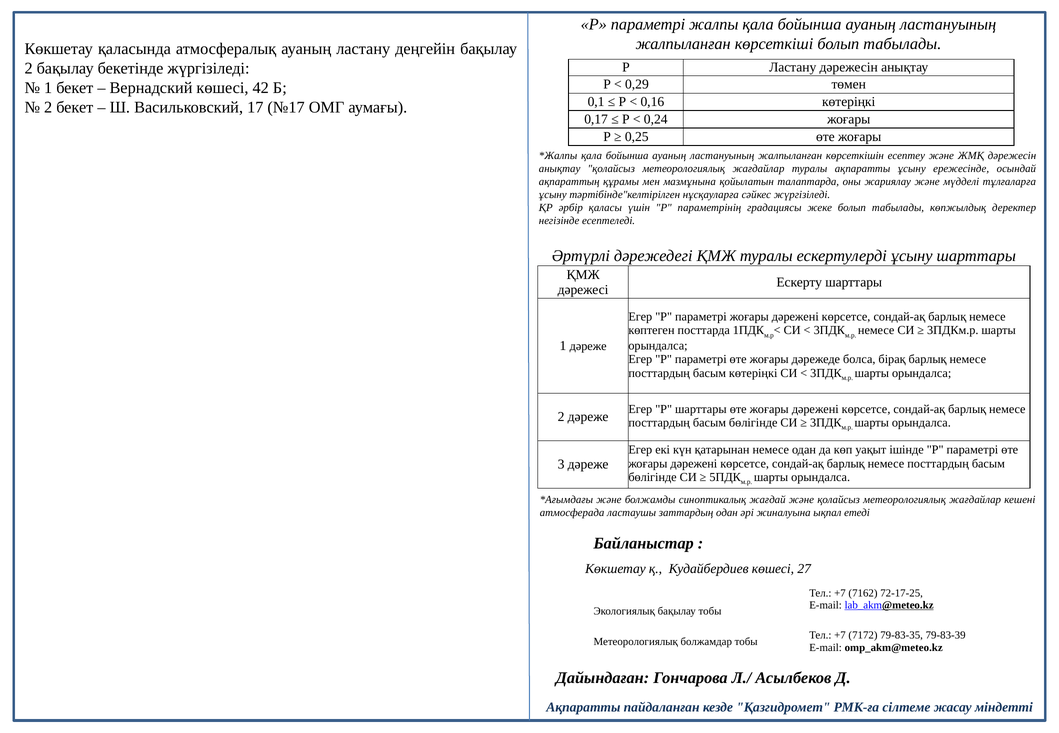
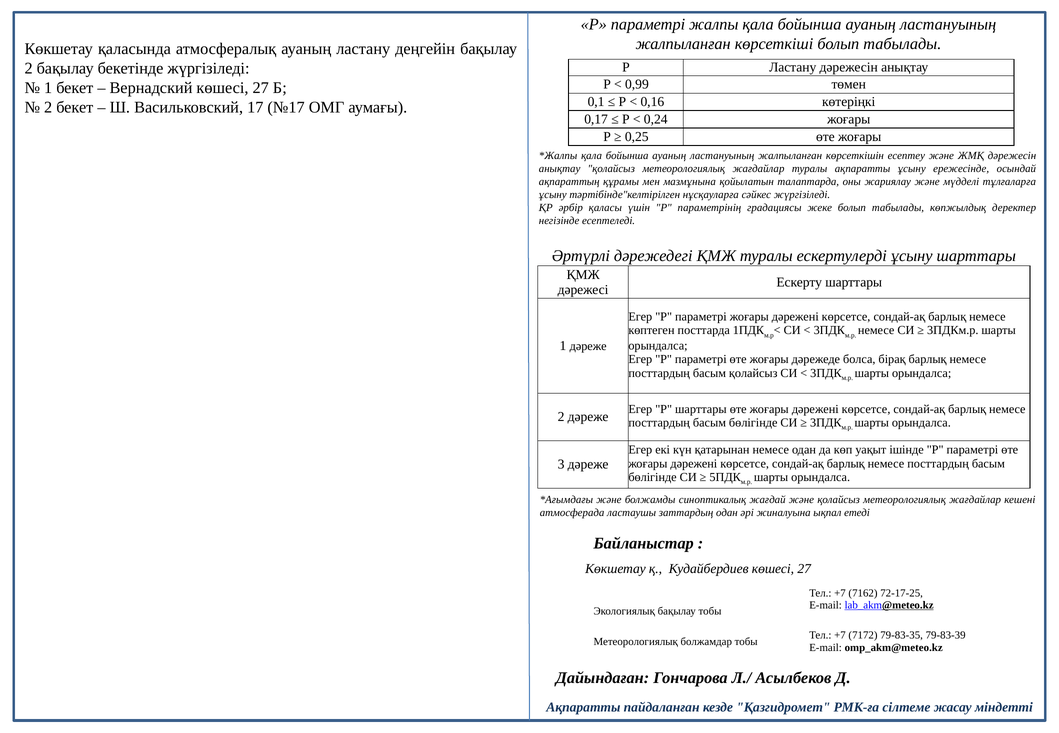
0,29: 0,29 -> 0,99
Вернадский көшесі 42: 42 -> 27
басым көтеріңкі: көтеріңкі -> қолайсыз
